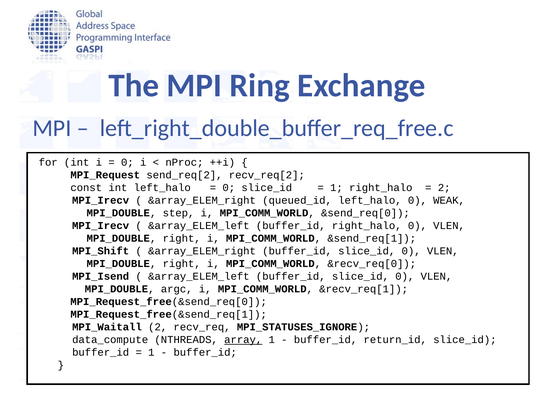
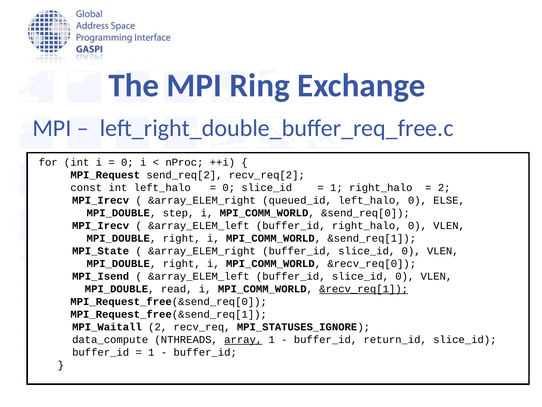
WEAK: WEAK -> ELSE
MPI_Shift: MPI_Shift -> MPI_State
argc: argc -> read
&recv_req[1 underline: none -> present
